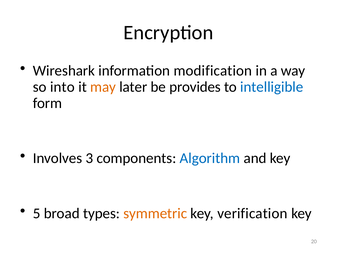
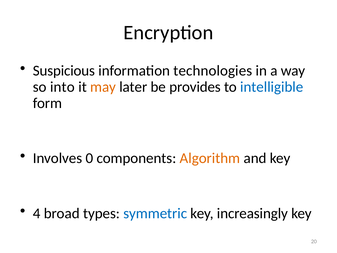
Wireshark: Wireshark -> Suspicious
modification: modification -> technologies
3: 3 -> 0
Algorithm colour: blue -> orange
5: 5 -> 4
symmetric colour: orange -> blue
verification: verification -> increasingly
